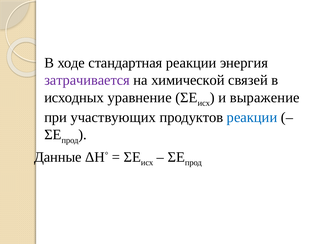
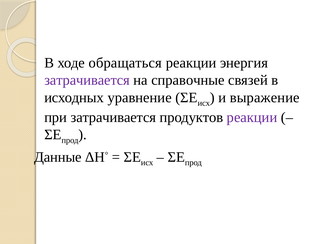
стандартная: стандартная -> обращаться
химической: химической -> справочные
при участвующих: участвующих -> затрачивается
реакции at (252, 118) colour: blue -> purple
